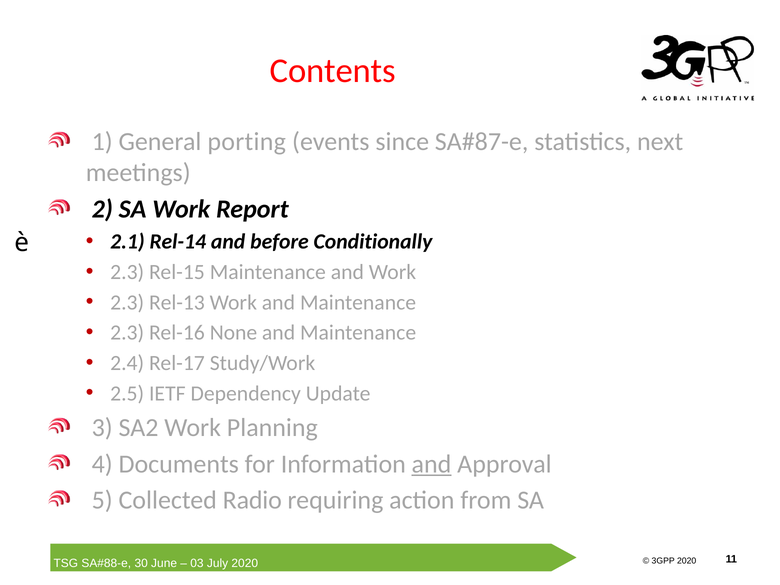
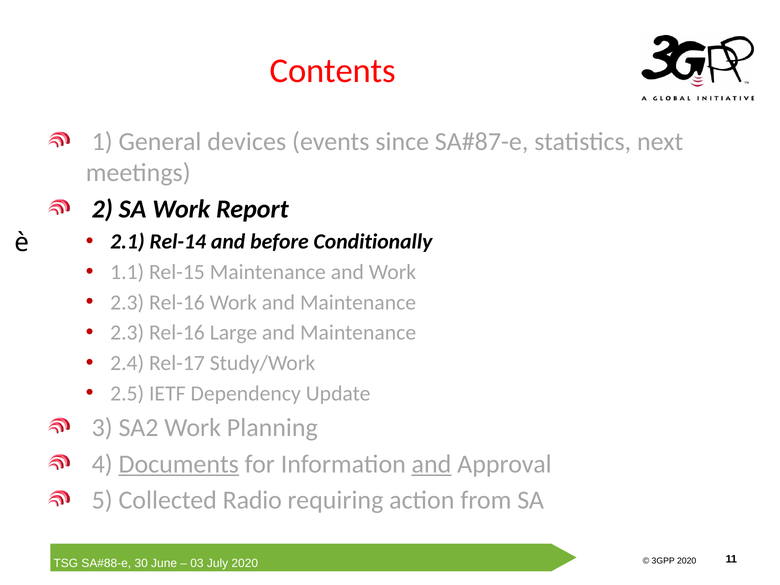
porting: porting -> devices
2.3 at (127, 272): 2.3 -> 1.1
Rel-13 at (177, 302): Rel-13 -> Rel-16
None: None -> Large
Documents underline: none -> present
